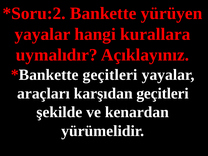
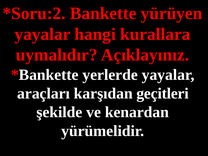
geçitleri at (110, 75): geçitleri -> yerlerde
